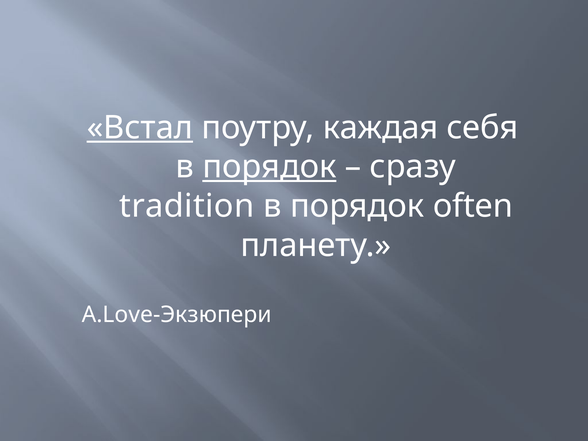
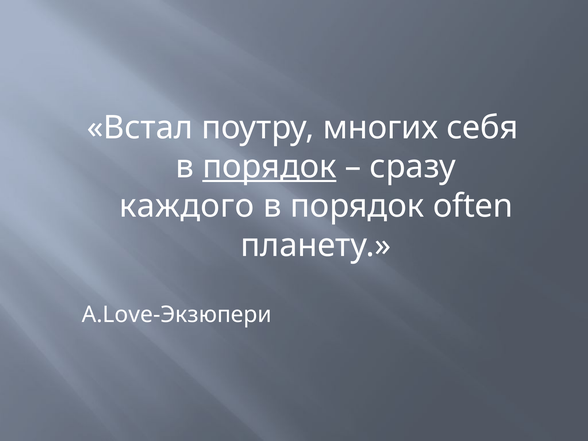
Встал underline: present -> none
каждая: каждая -> многих
tradition: tradition -> каждого
